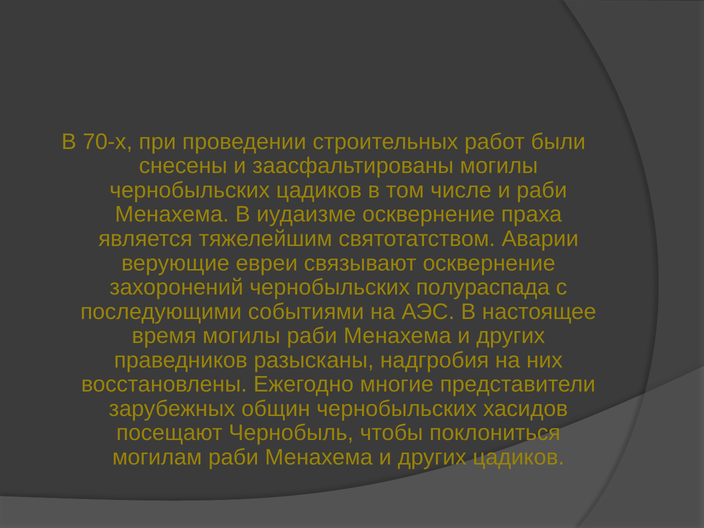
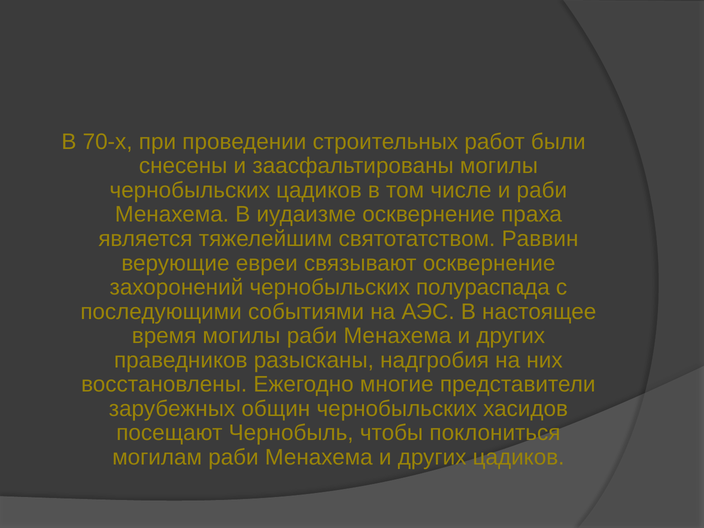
Аварии: Аварии -> Раввин
